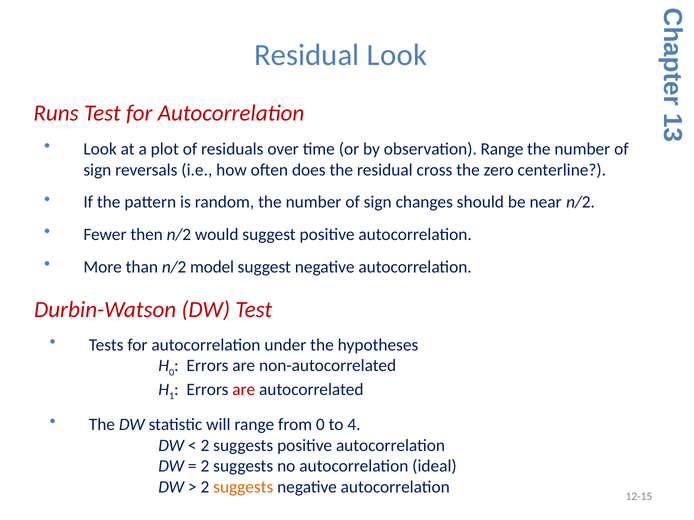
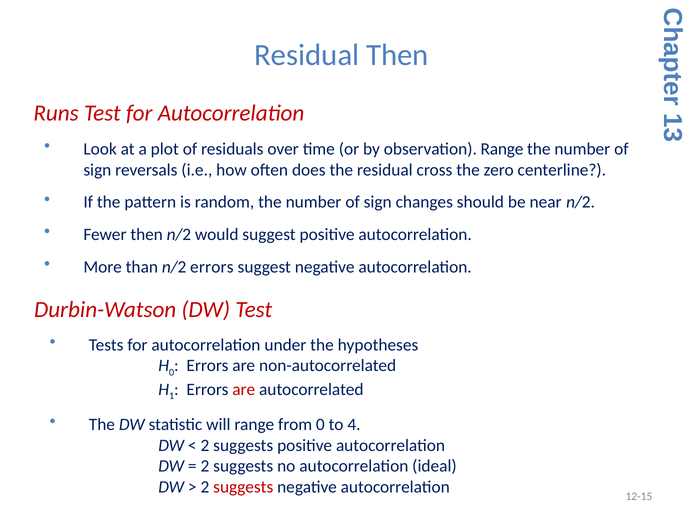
Residual Look: Look -> Then
n/2 model: model -> errors
suggests at (243, 487) colour: orange -> red
